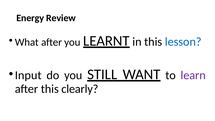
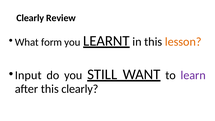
Energy at (30, 18): Energy -> Clearly
What after: after -> form
lesson colour: blue -> orange
